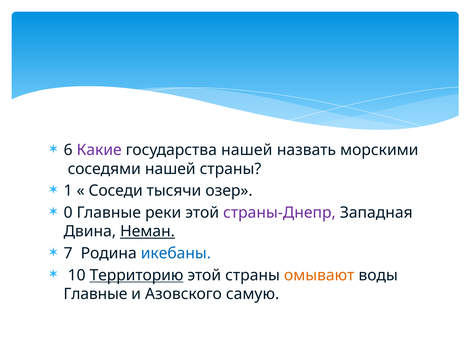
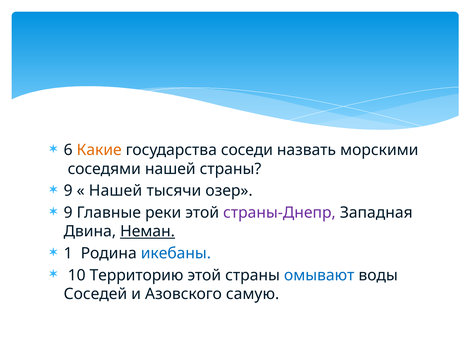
Какие colour: purple -> orange
государства нашей: нашей -> соседи
1 at (68, 191): 1 -> 9
Соседи at (116, 191): Соседи -> Нашей
0 at (68, 213): 0 -> 9
7: 7 -> 1
Территорию underline: present -> none
омывают colour: orange -> blue
Главные at (95, 294): Главные -> Соседей
